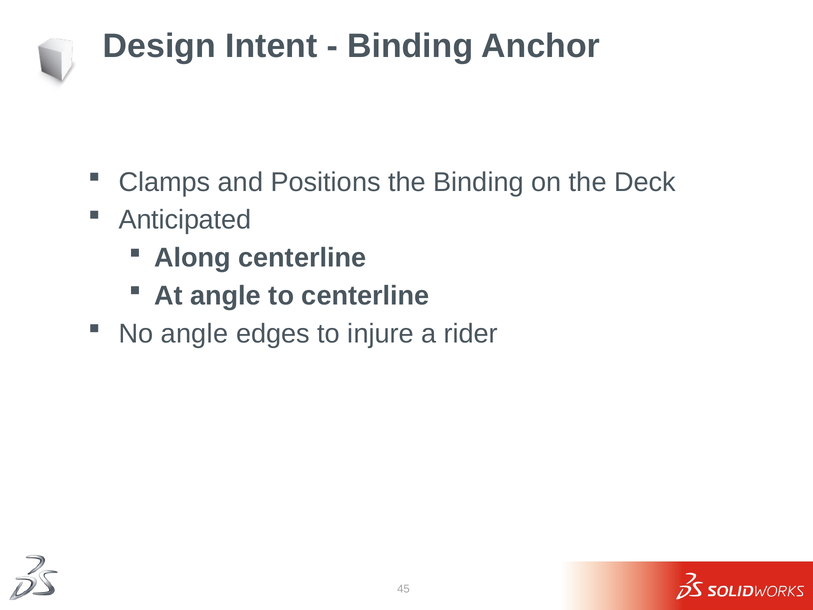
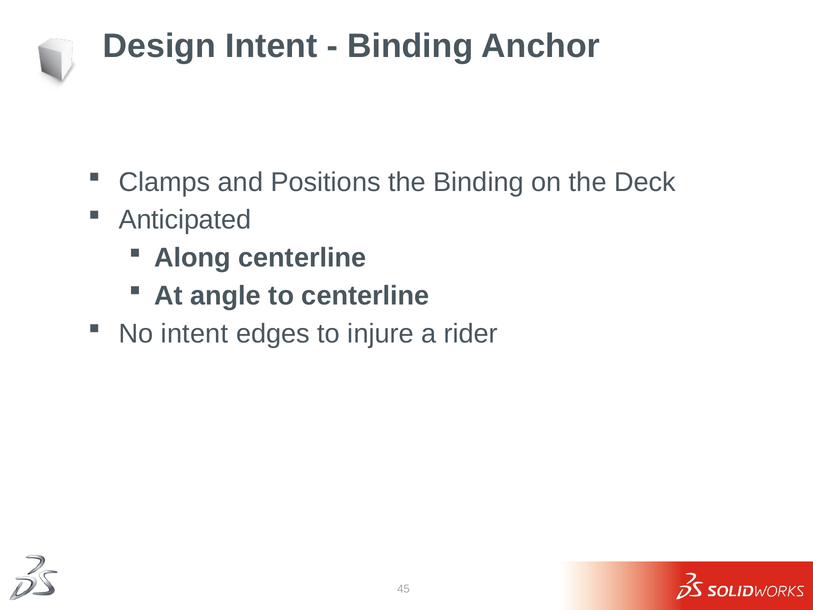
No angle: angle -> intent
